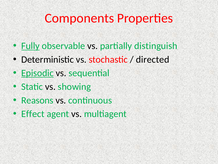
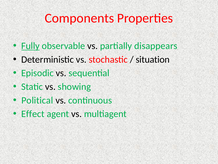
distinguish: distinguish -> disappears
directed: directed -> situation
Episodic underline: present -> none
Reasons: Reasons -> Political
